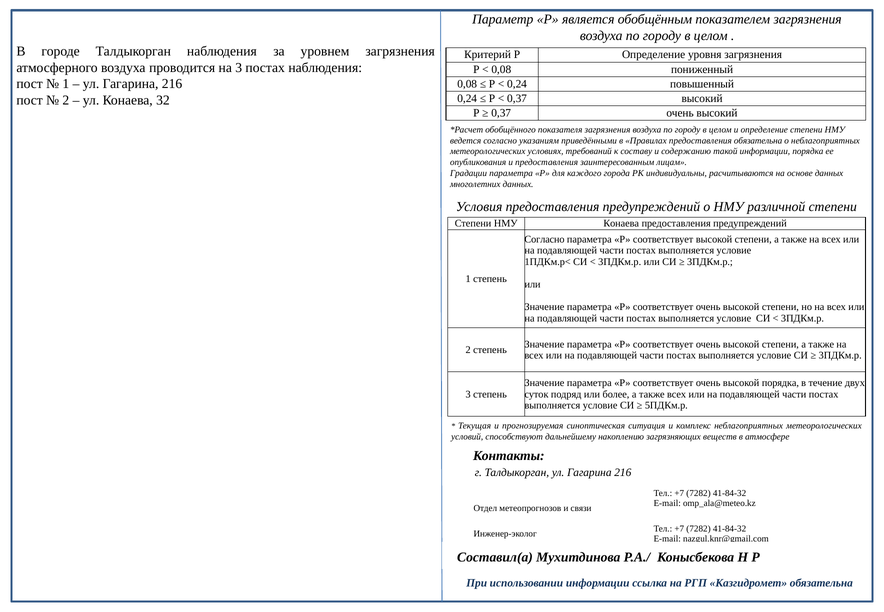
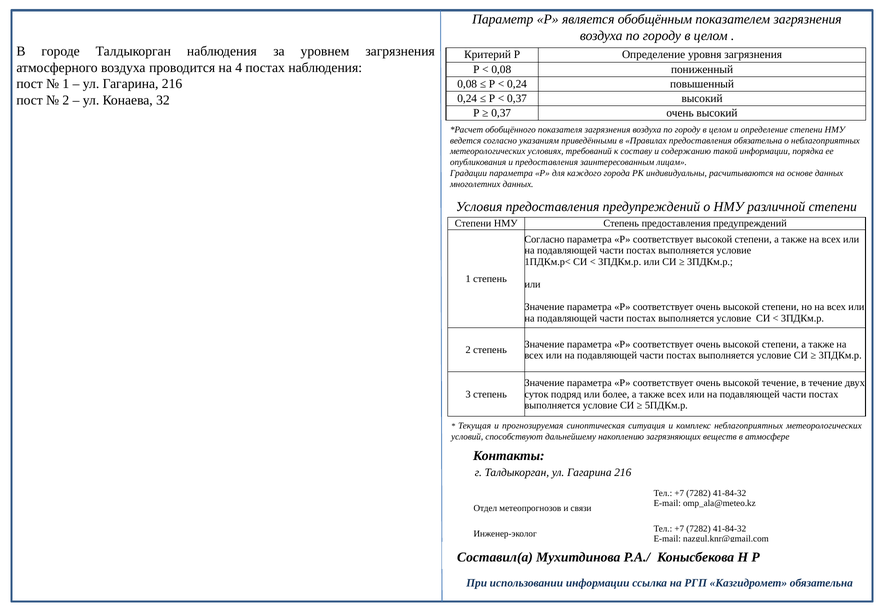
на 3: 3 -> 4
НМУ Конаева: Конаева -> Степень
высокой порядка: порядка -> течение
